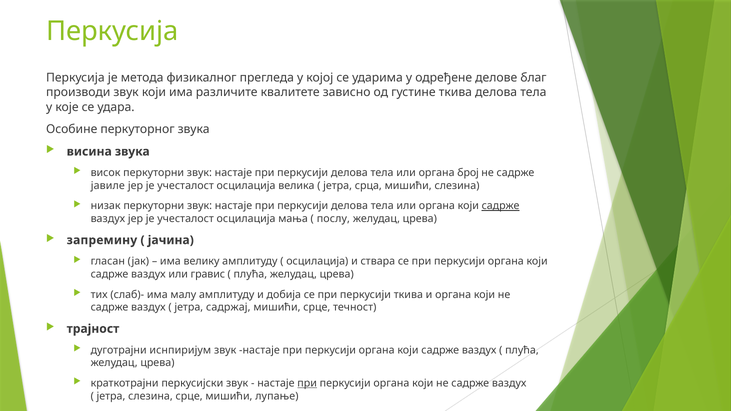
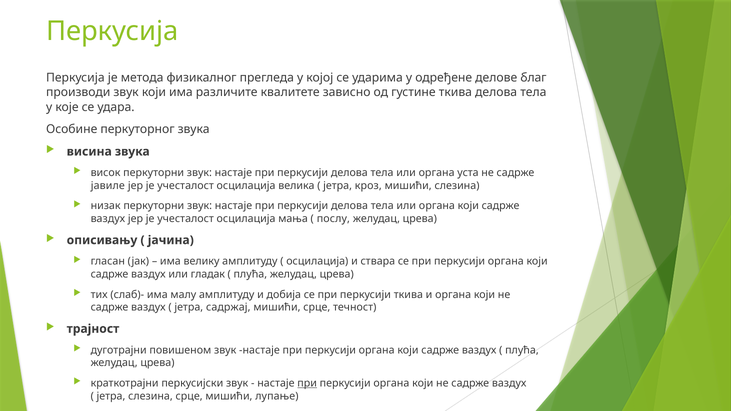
број: број -> уста
срца: срца -> кроз
садрже at (501, 206) underline: present -> none
запремину: запремину -> описивању
гравис: гравис -> гладак
иснпиријум: иснпиријум -> повишеном
